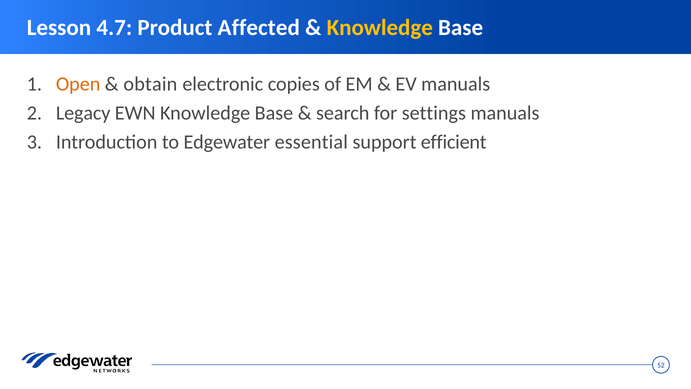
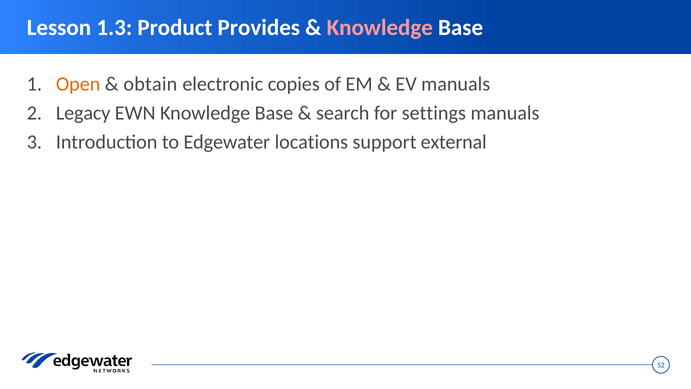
4.7: 4.7 -> 1.3
Affected: Affected -> Provides
Knowledge at (380, 27) colour: yellow -> pink
essential: essential -> locations
efficient: efficient -> external
